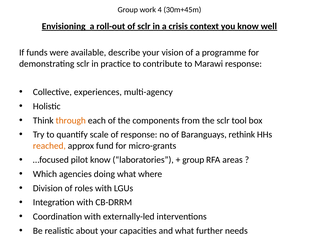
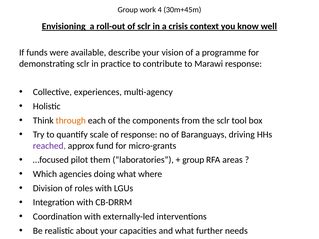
rethink: rethink -> driving
reached colour: orange -> purple
pilot know: know -> them
